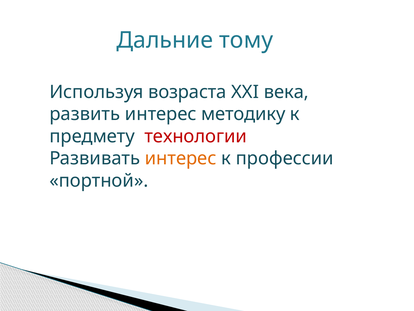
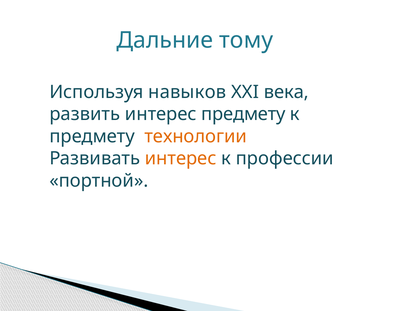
возраста: возраста -> навыков
интерес методику: методику -> предмету
технологии colour: red -> orange
